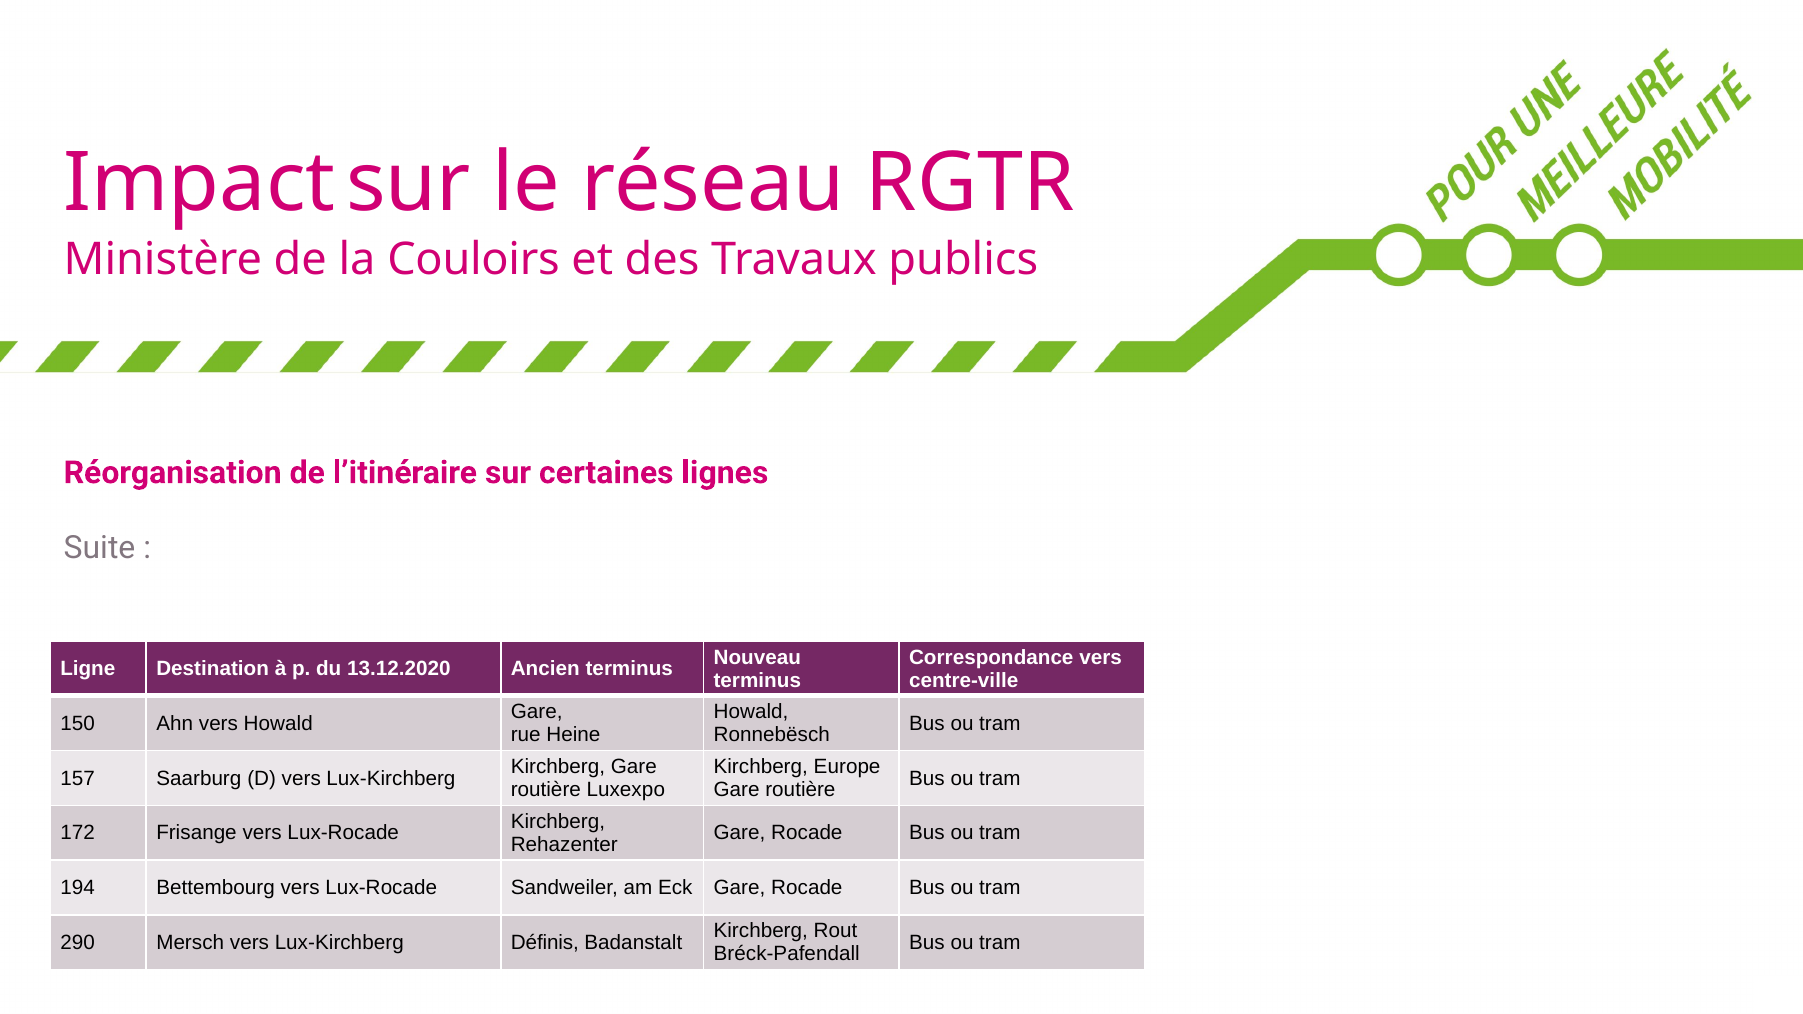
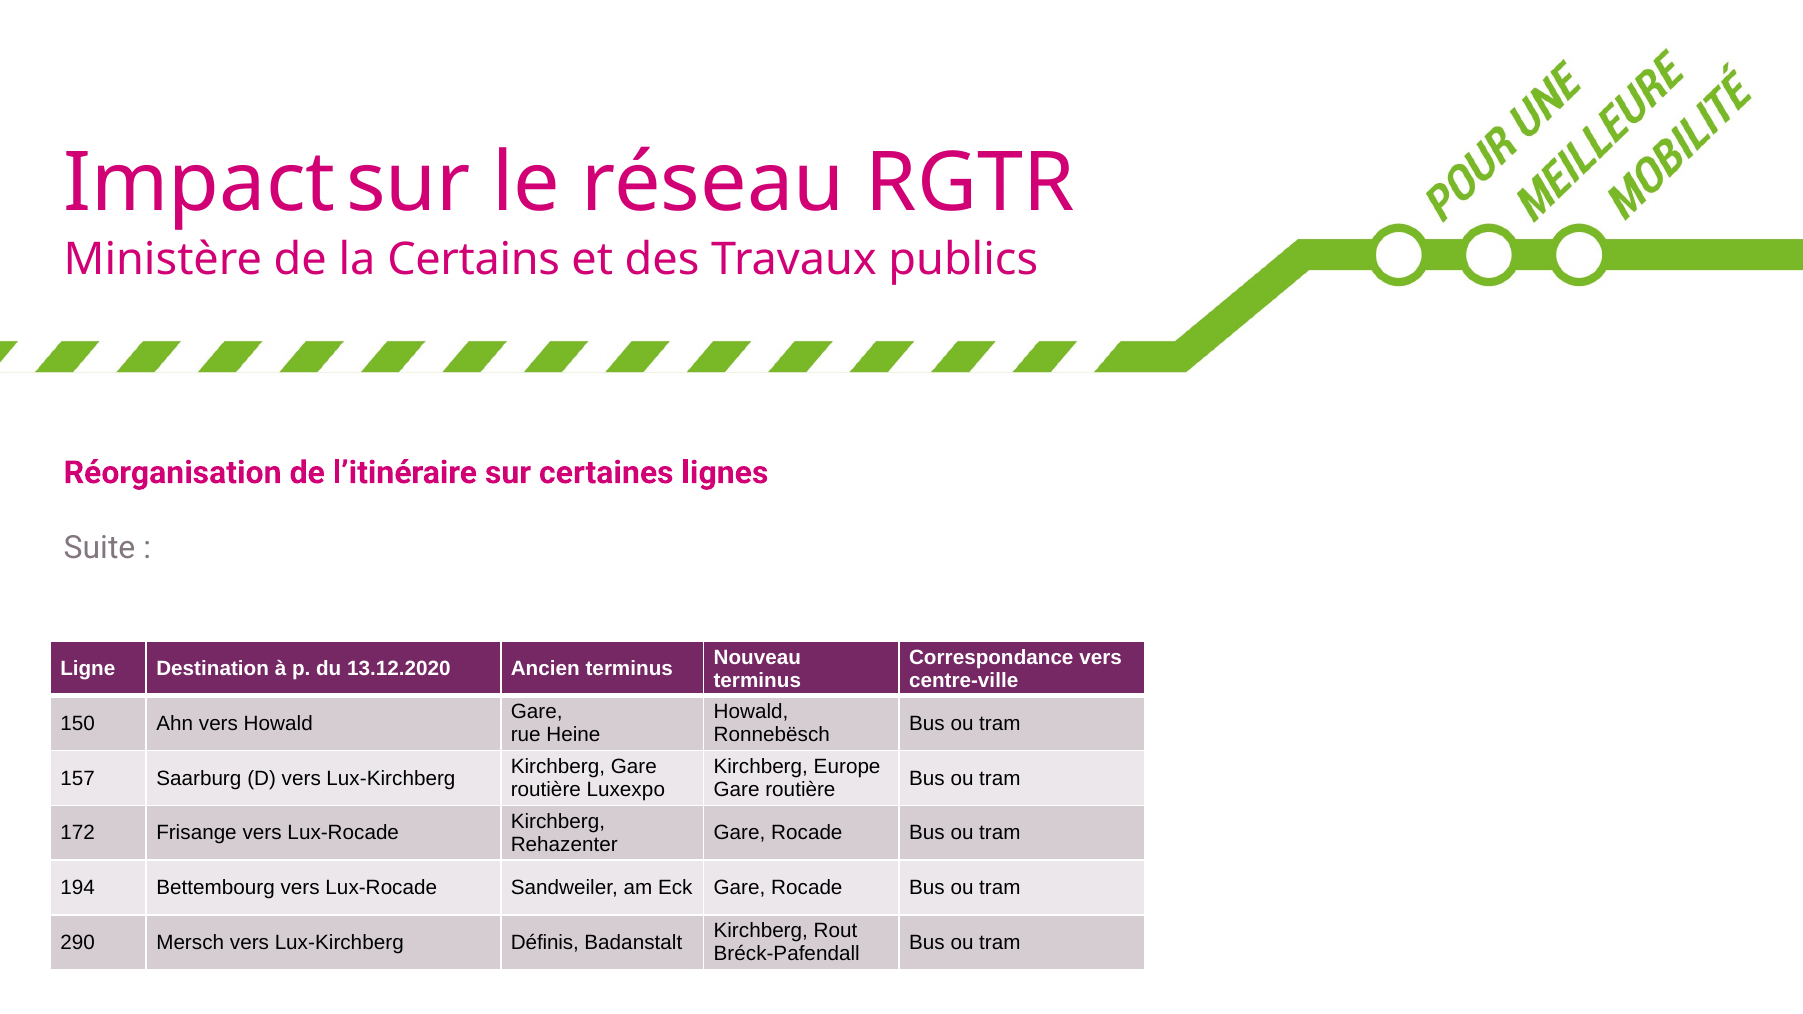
Couloirs: Couloirs -> Certains
